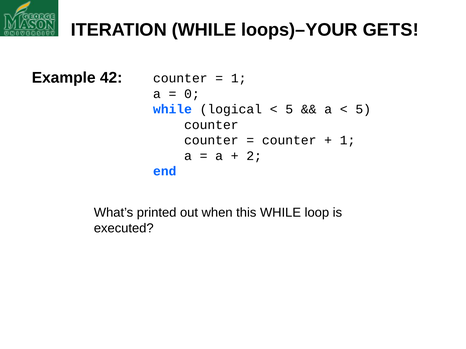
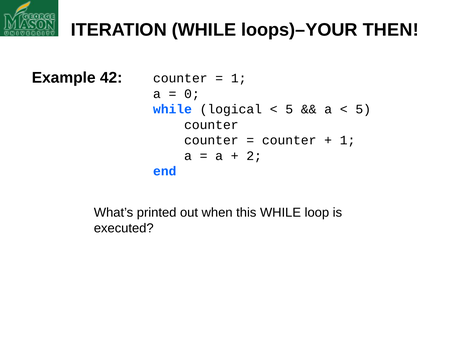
GETS: GETS -> THEN
